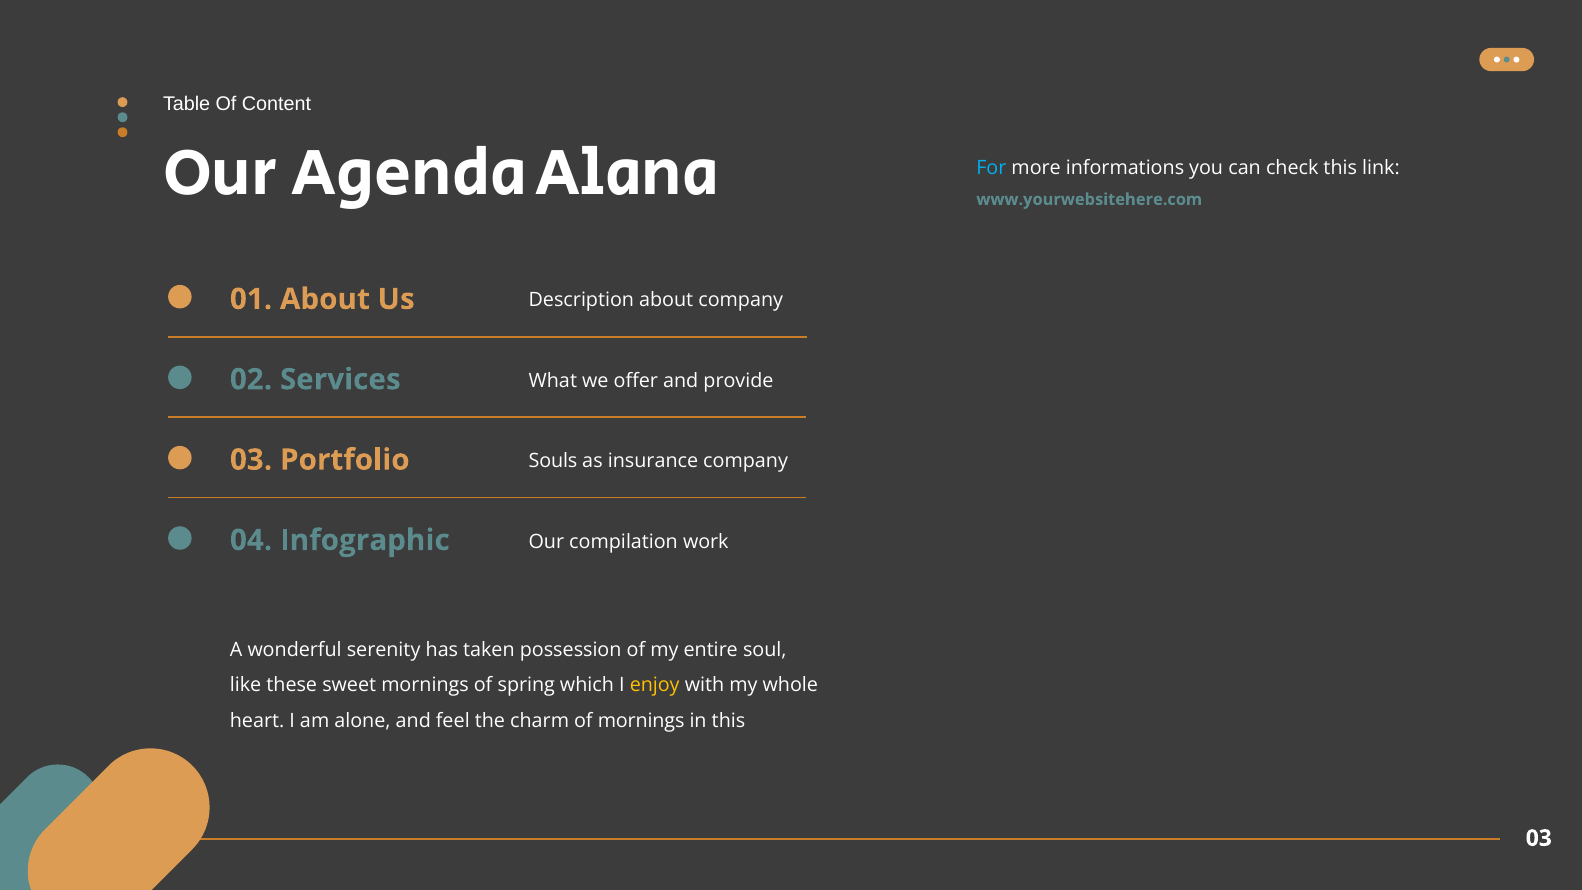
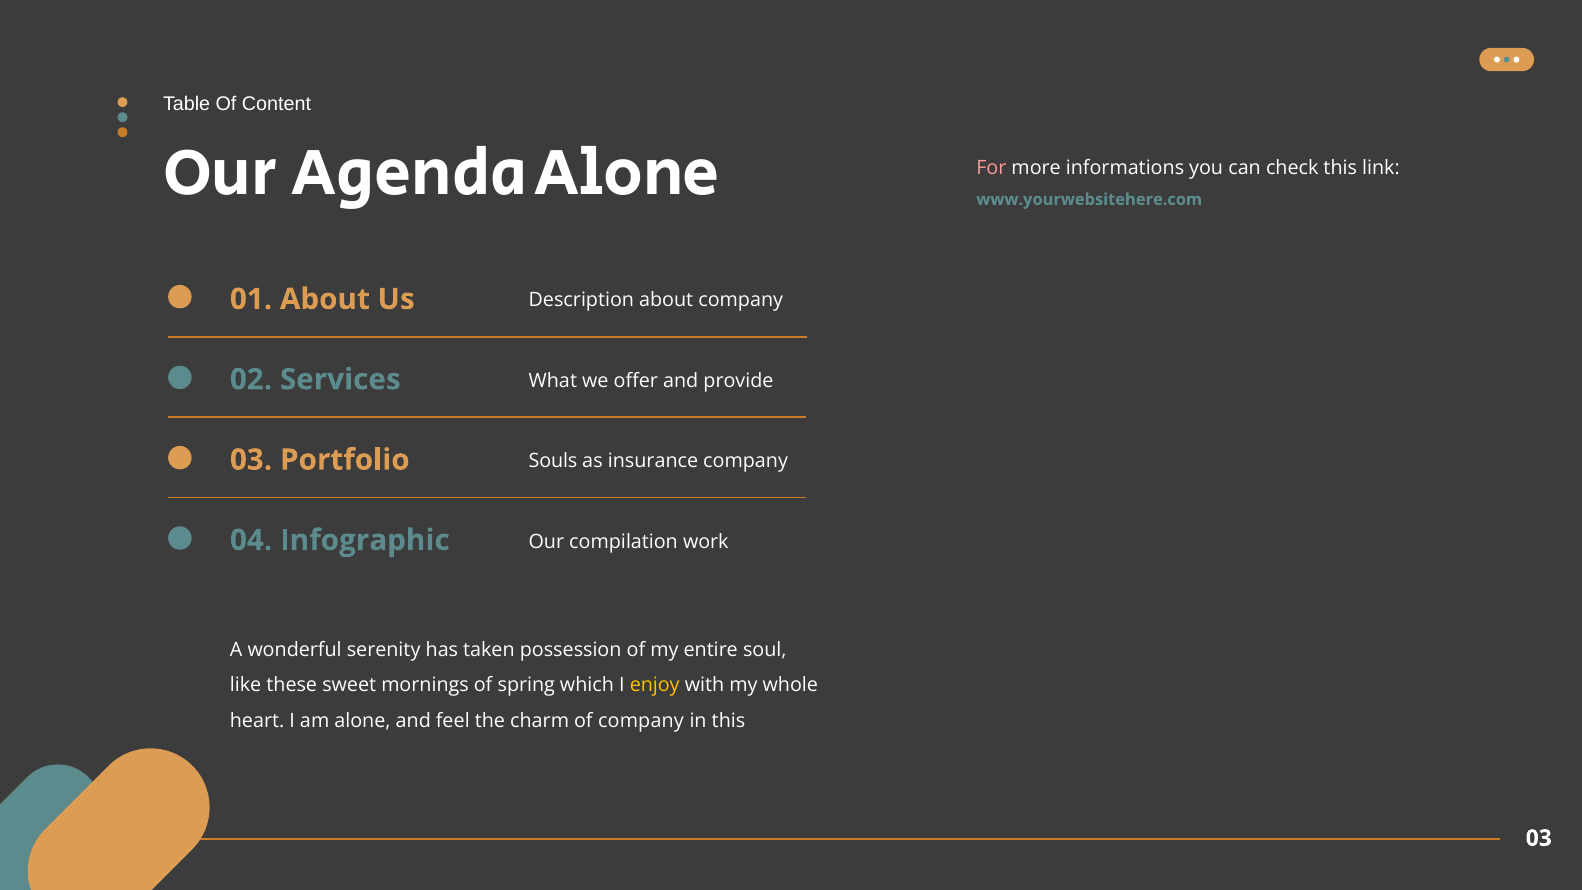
Agenda Alana: Alana -> Alone
For colour: light blue -> pink
of mornings: mornings -> company
